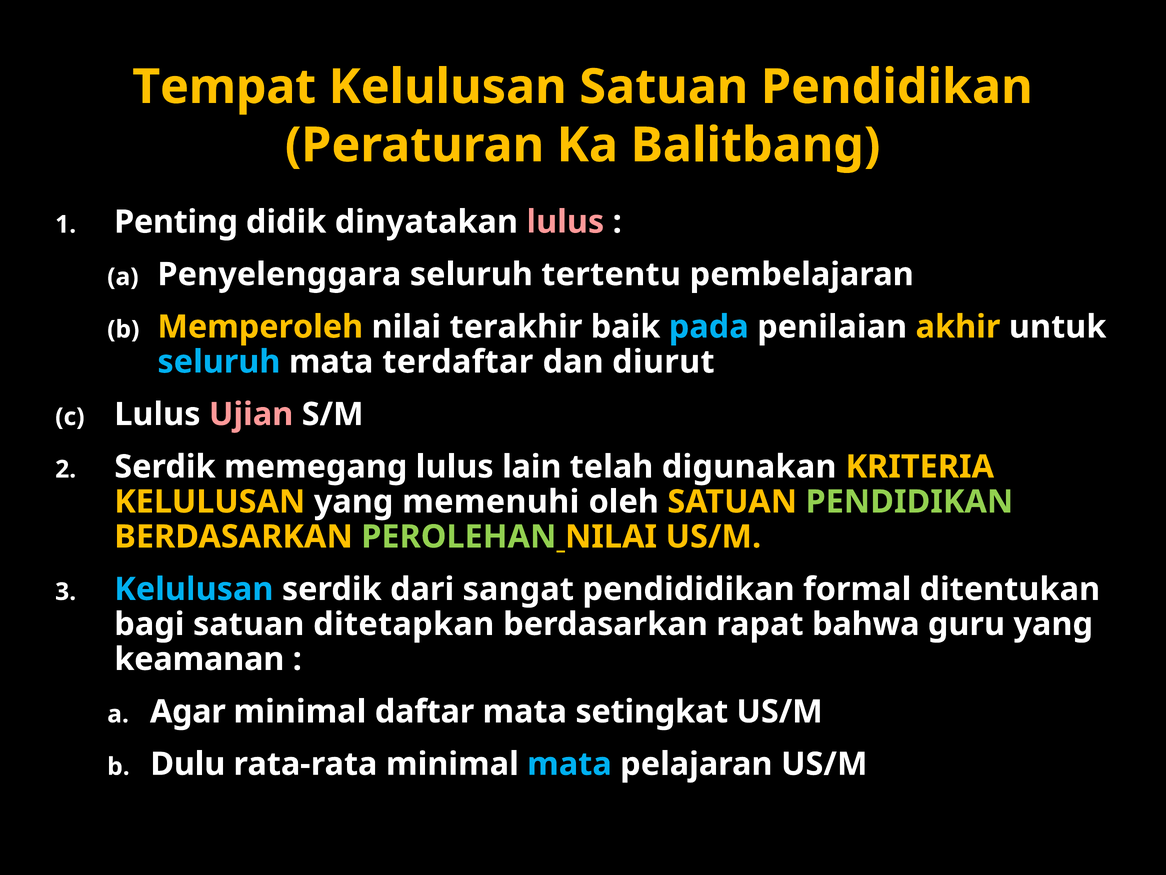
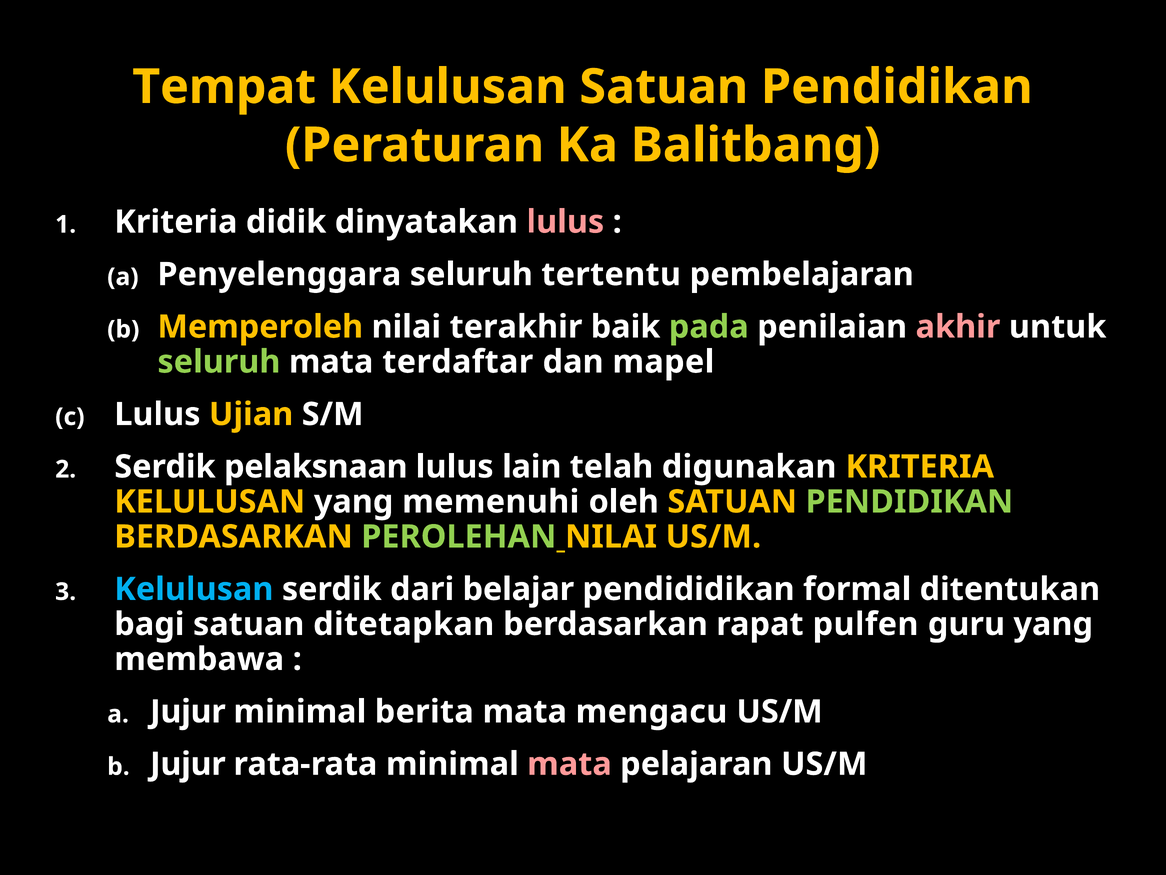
Penting at (176, 222): Penting -> Kriteria
pada colour: light blue -> light green
akhir colour: yellow -> pink
seluruh at (219, 362) colour: light blue -> light green
diurut: diurut -> mapel
Ujian colour: pink -> yellow
memegang: memegang -> pelaksnaan
sangat: sangat -> belajar
bahwa: bahwa -> pulfen
keamanan: keamanan -> membawa
Agar at (188, 711): Agar -> Jujur
daftar: daftar -> berita
setingkat: setingkat -> mengacu
Dulu at (188, 764): Dulu -> Jujur
mata at (569, 764) colour: light blue -> pink
